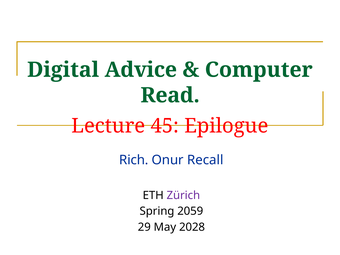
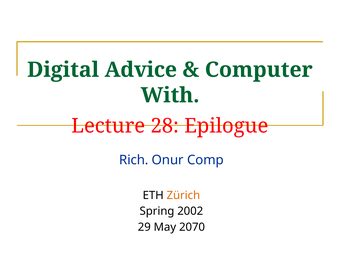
Read: Read -> With
45: 45 -> 28
Recall: Recall -> Comp
Zürich colour: purple -> orange
2059: 2059 -> 2002
2028: 2028 -> 2070
